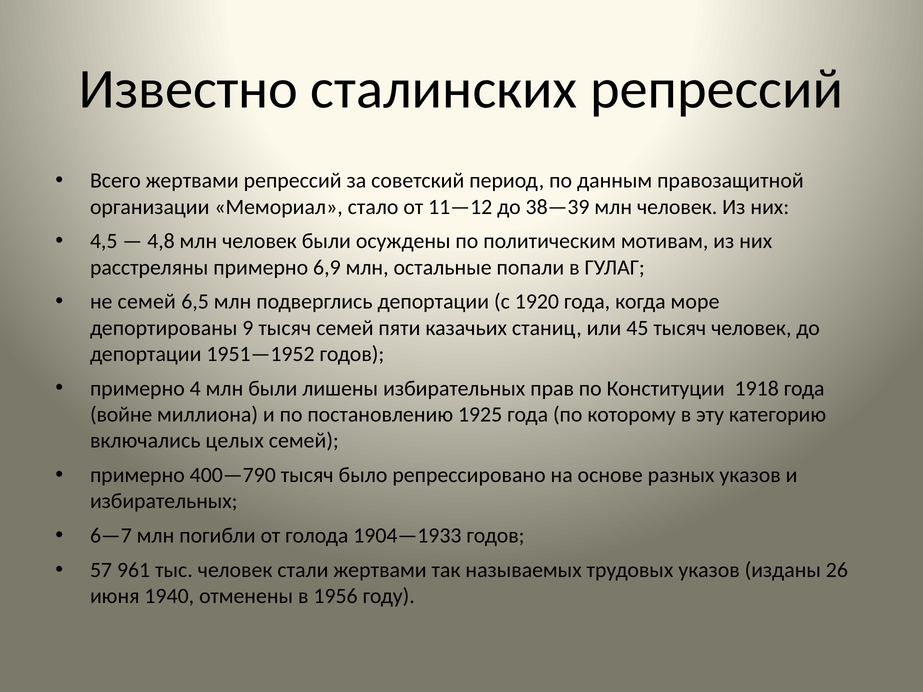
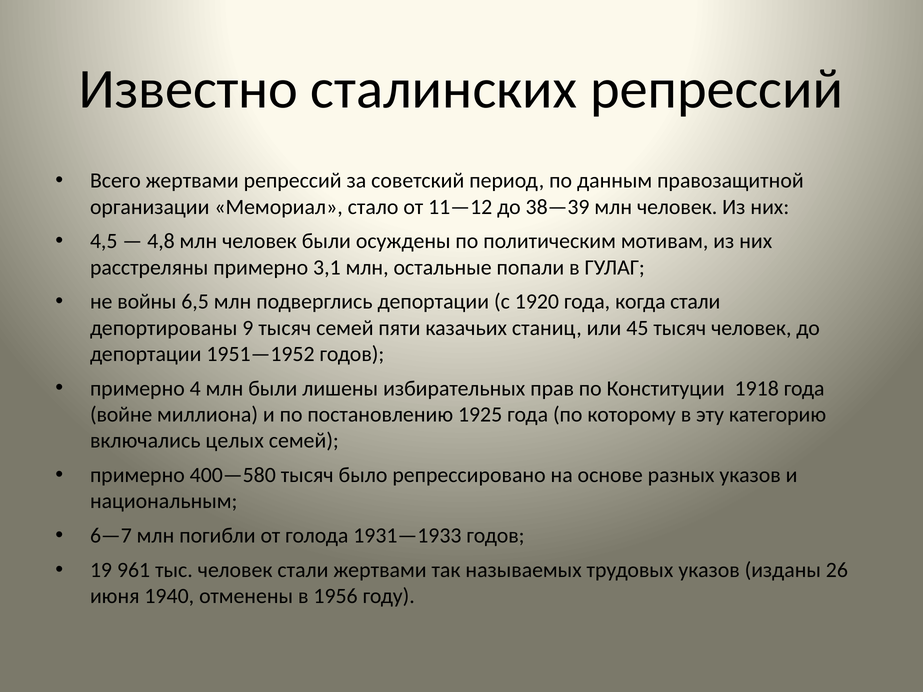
6,9: 6,9 -> 3,1
не семей: семей -> войны
когда море: море -> стали
400—790: 400—790 -> 400—580
избирательных at (164, 501): избирательных -> национальным
1904—1933: 1904—1933 -> 1931—1933
57: 57 -> 19
